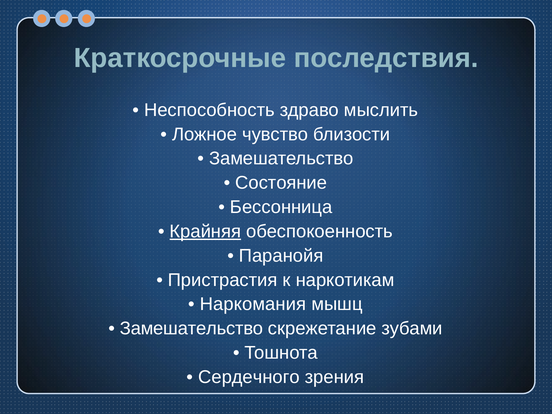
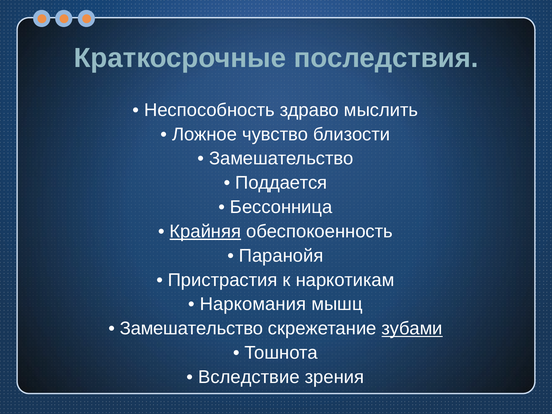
Состояние: Состояние -> Поддается
зубами underline: none -> present
Сердечного: Сердечного -> Вследствие
